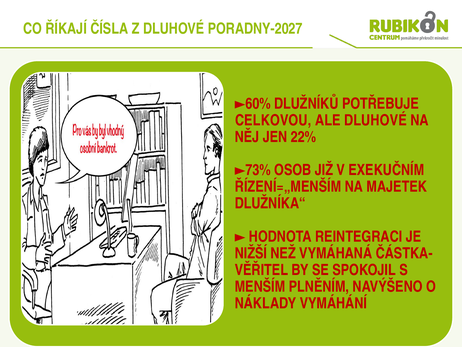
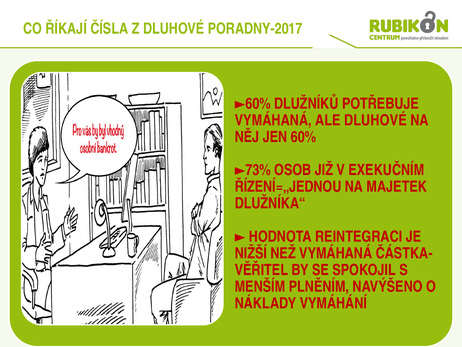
PORADNY-2027: PORADNY-2027 -> PORADNY-2017
CELKOVOU at (273, 120): CELKOVOU -> VYMÁHANÁ
22%: 22% -> 60%
ŘÍZENÍ=„MENŠÍM: ŘÍZENÍ=„MENŠÍM -> ŘÍZENÍ=„JEDNOU
